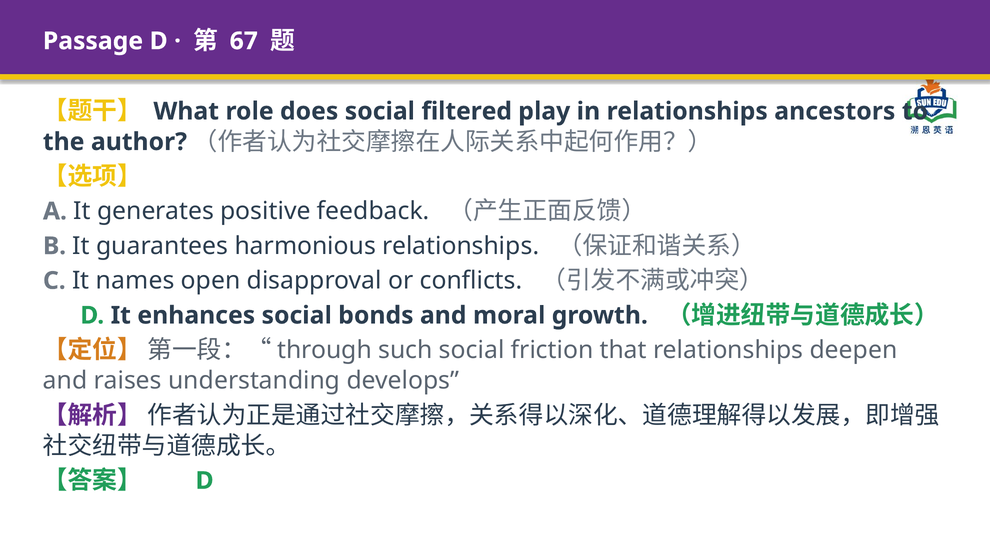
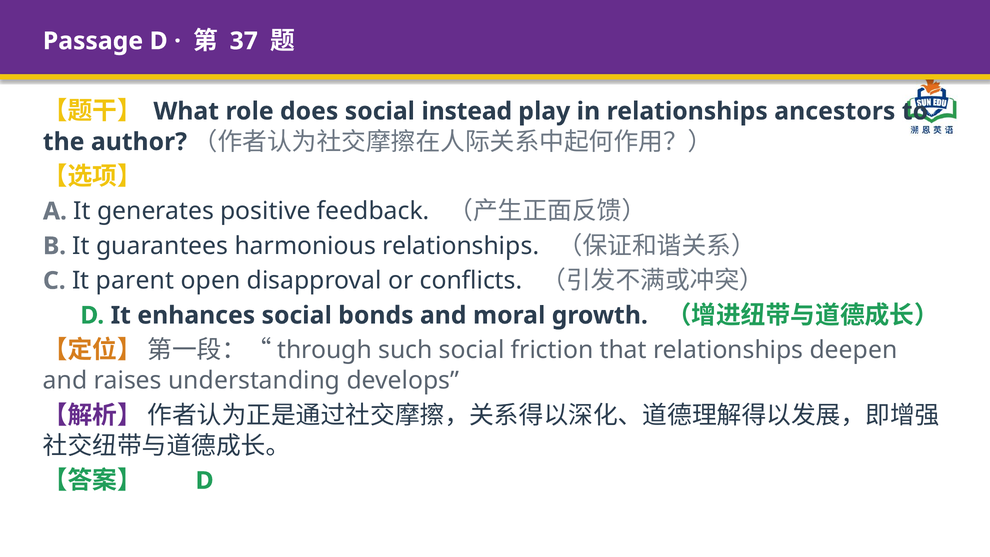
67: 67 -> 37
filtered: filtered -> instead
names: names -> parent
